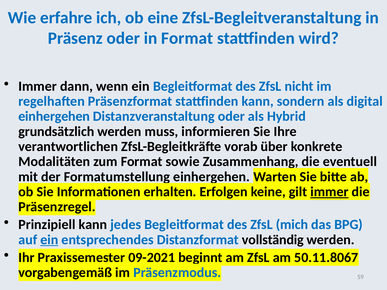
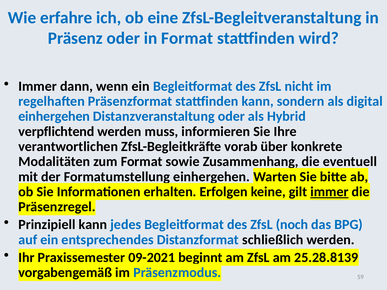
grundsätzlich: grundsätzlich -> verpflichtend
mich: mich -> noch
ein at (49, 240) underline: present -> none
vollständig: vollständig -> schließlich
50.11.8067: 50.11.8067 -> 25.28.8139
